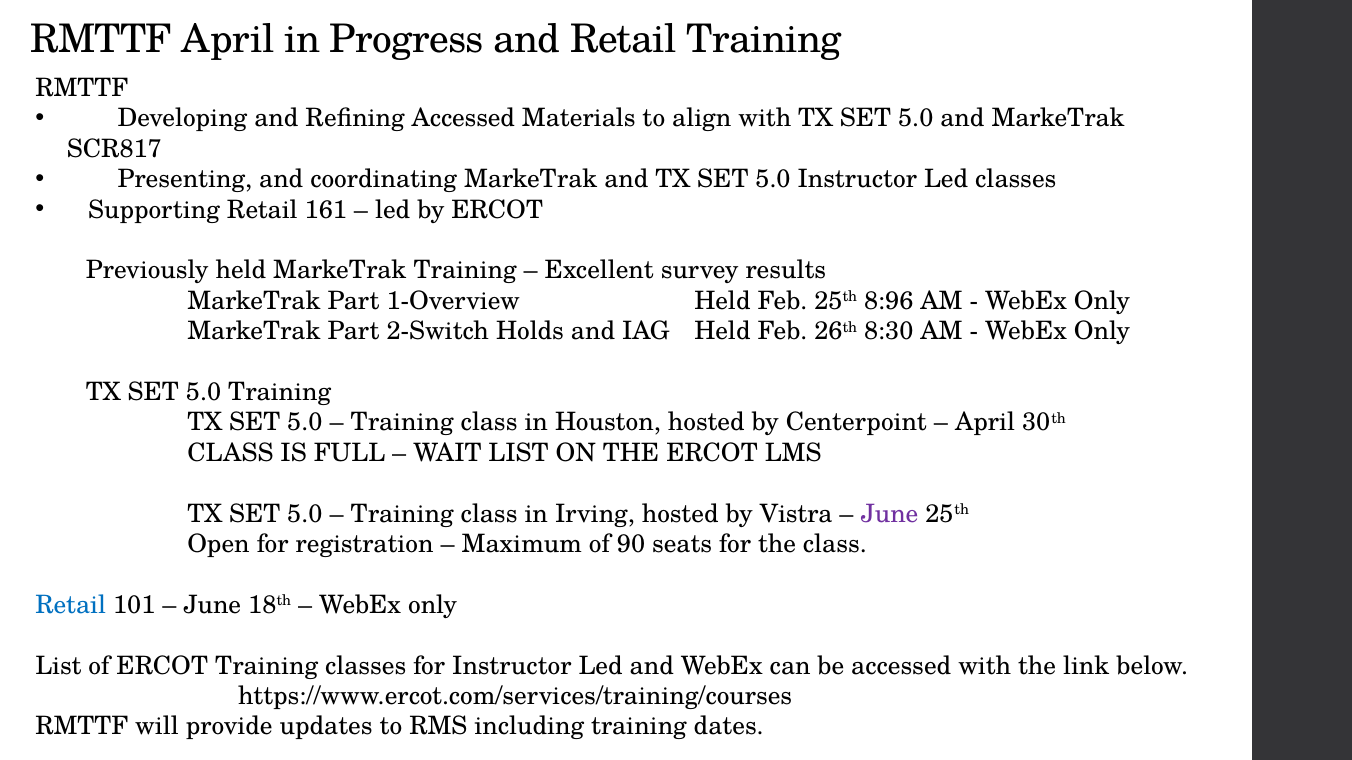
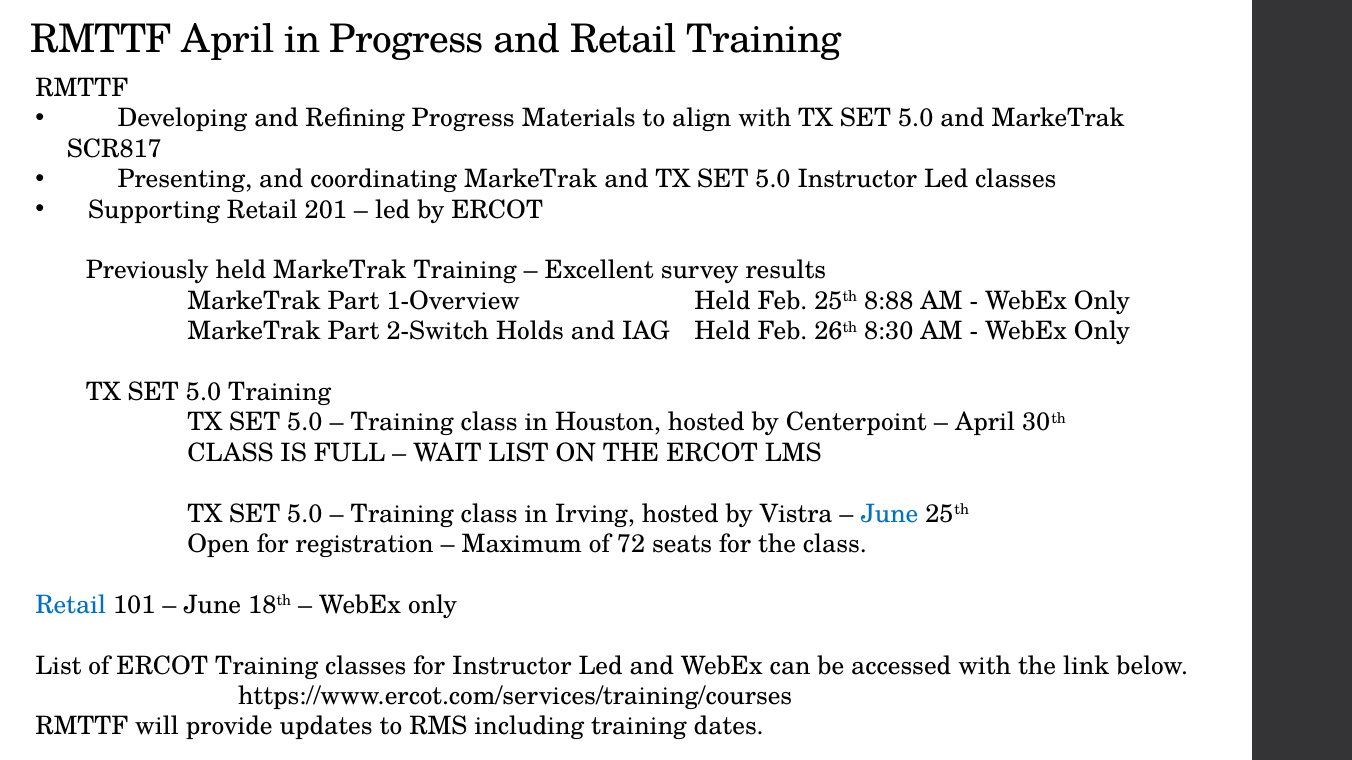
Refining Accessed: Accessed -> Progress
161: 161 -> 201
8:96: 8:96 -> 8:88
June at (890, 514) colour: purple -> blue
90: 90 -> 72
